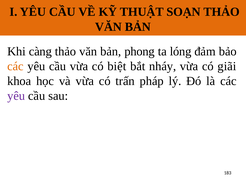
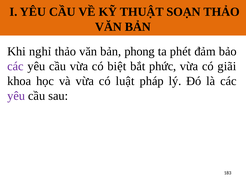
càng: càng -> nghỉ
lóng: lóng -> phét
các at (15, 66) colour: orange -> purple
nháy: nháy -> phức
trấn: trấn -> luật
